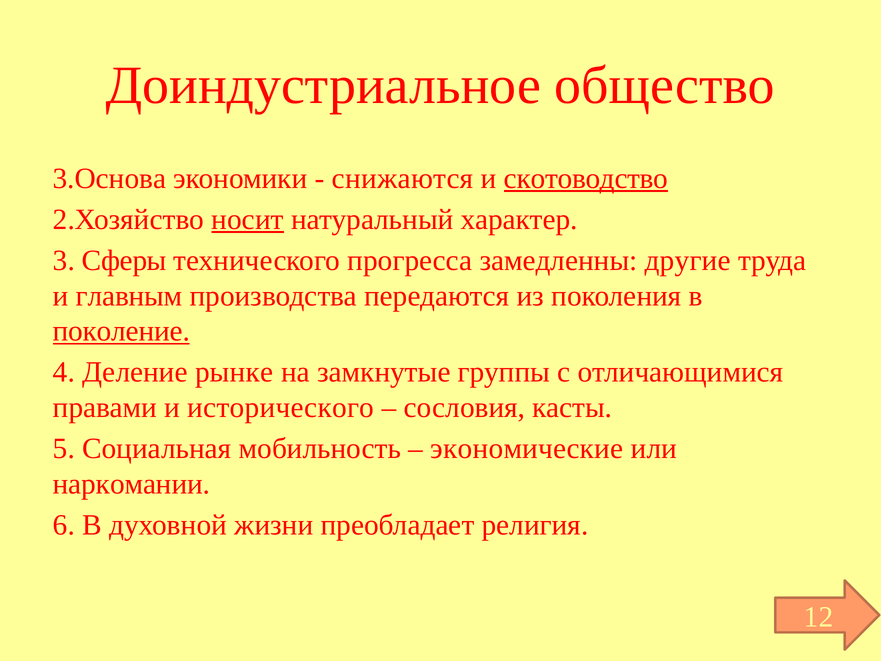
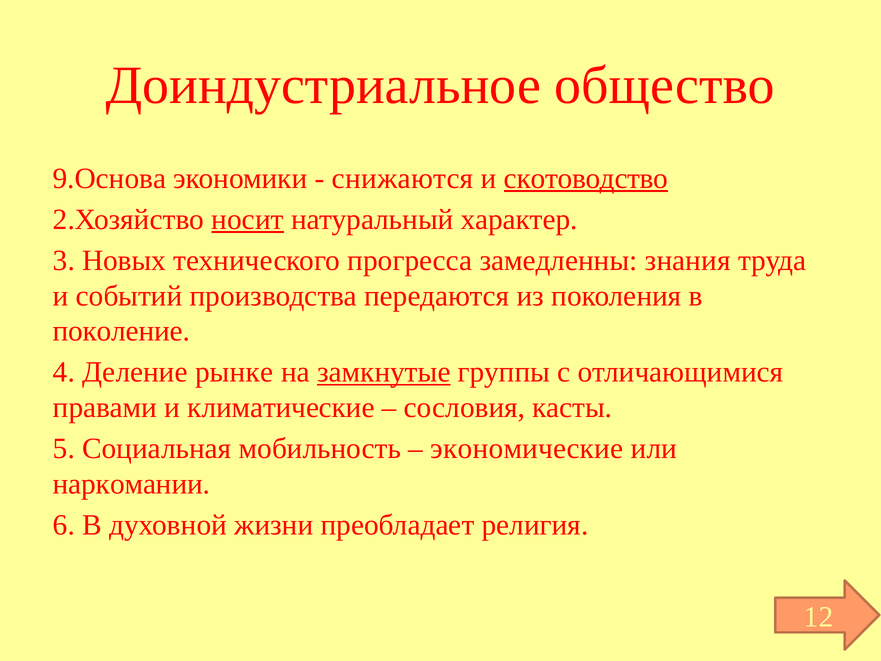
3.Основа: 3.Основа -> 9.Основа
Сферы: Сферы -> Новых
другие: другие -> знания
главным: главным -> событий
поколение underline: present -> none
замкнутые underline: none -> present
исторического: исторического -> климатические
